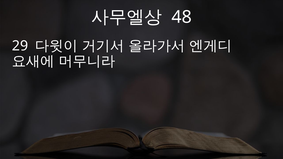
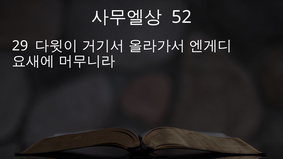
48: 48 -> 52
